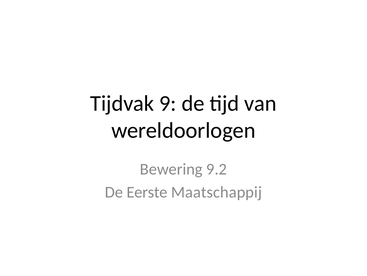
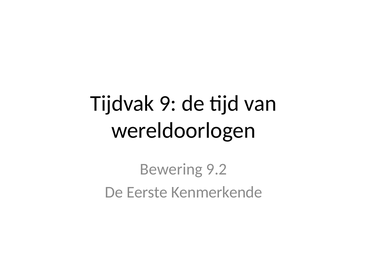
Maatschappij: Maatschappij -> Kenmerkende
